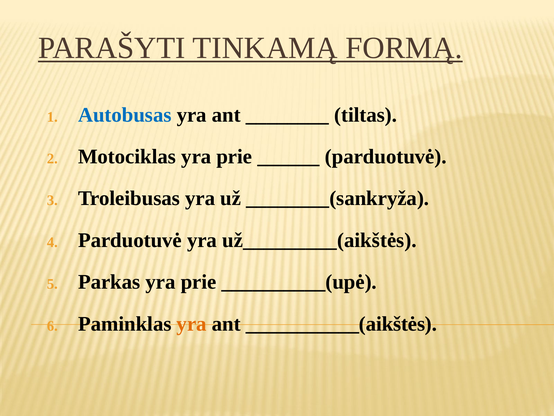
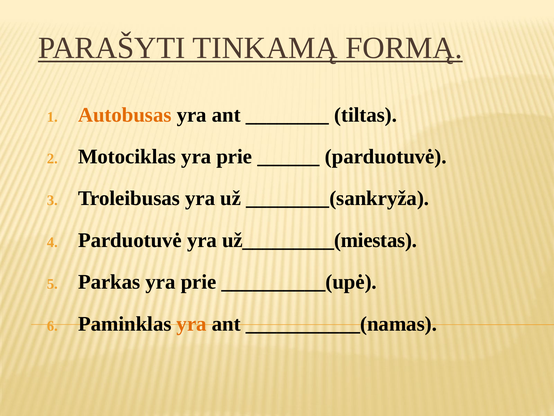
Autobusas colour: blue -> orange
už_________(aikštės: už_________(aikštės -> už_________(miestas
___________(aikštės: ___________(aikštės -> ___________(namas
